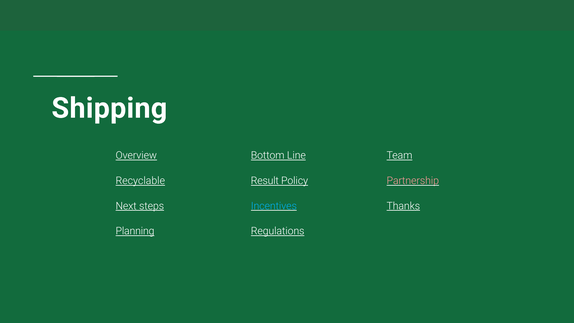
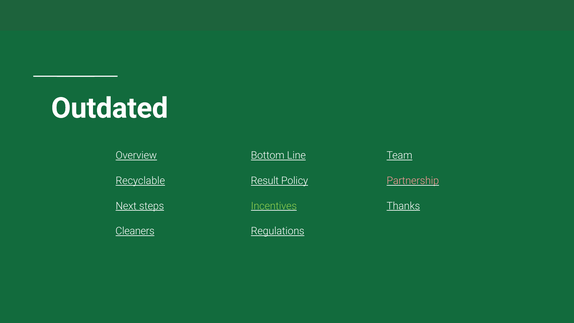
Shipping: Shipping -> Outdated
Incentives colour: light blue -> light green
Planning: Planning -> Cleaners
